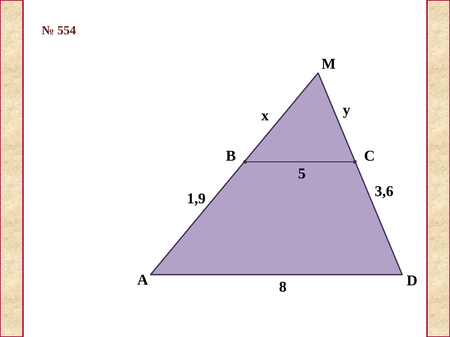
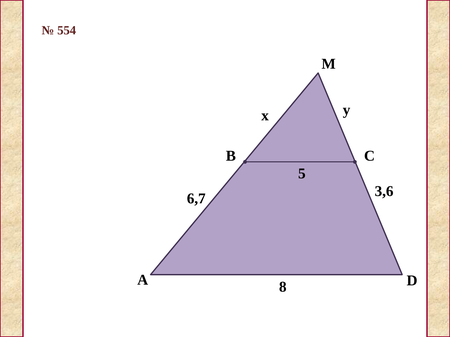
1,9: 1,9 -> 6,7
